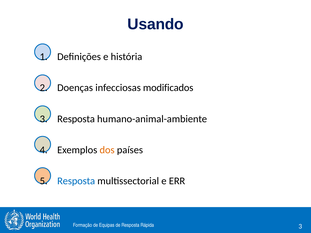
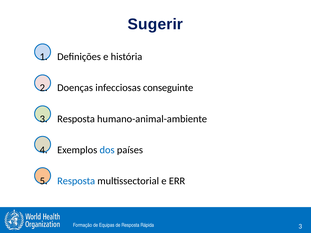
Usando: Usando -> Sugerir
modificados: modificados -> conseguinte
dos colour: orange -> blue
